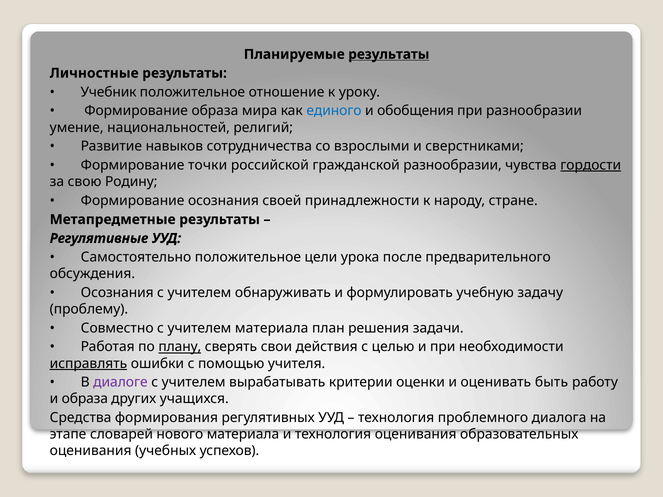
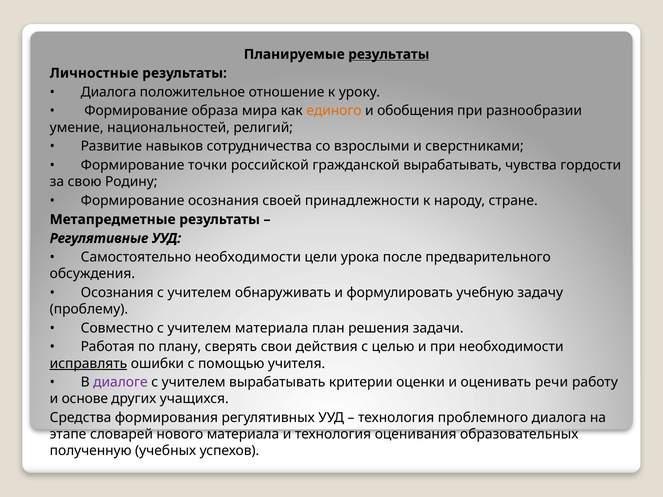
Учебник at (109, 92): Учебник -> Диалога
единого colour: blue -> orange
гражданской разнообразии: разнообразии -> вырабатывать
гордости underline: present -> none
Самостоятельно положительное: положительное -> необходимости
плану underline: present -> none
быть: быть -> речи
и образа: образа -> основе
оценивания at (91, 451): оценивания -> полученную
